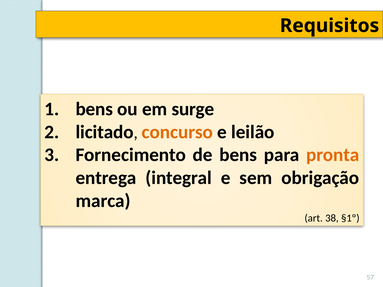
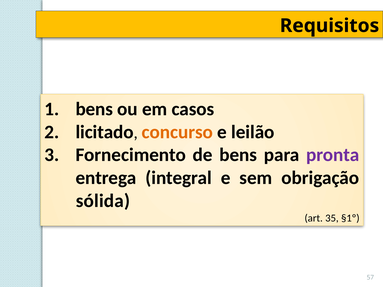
surge: surge -> casos
pronta colour: orange -> purple
marca: marca -> sólida
38: 38 -> 35
